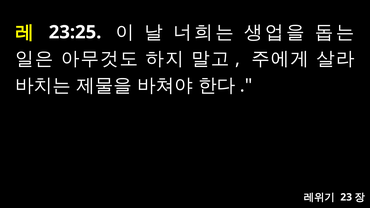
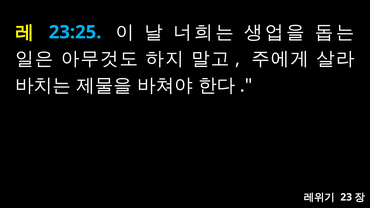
23:25 colour: white -> light blue
